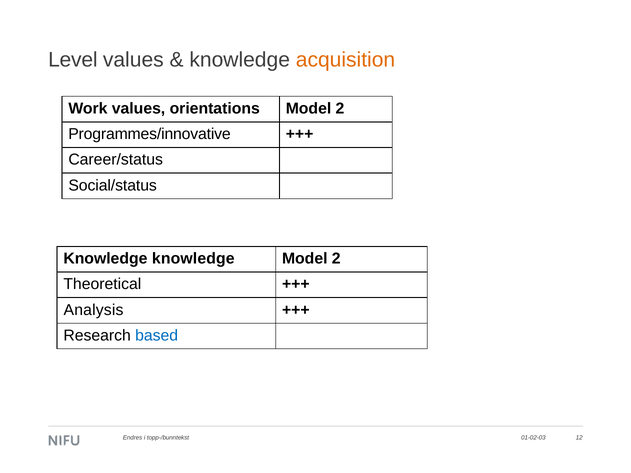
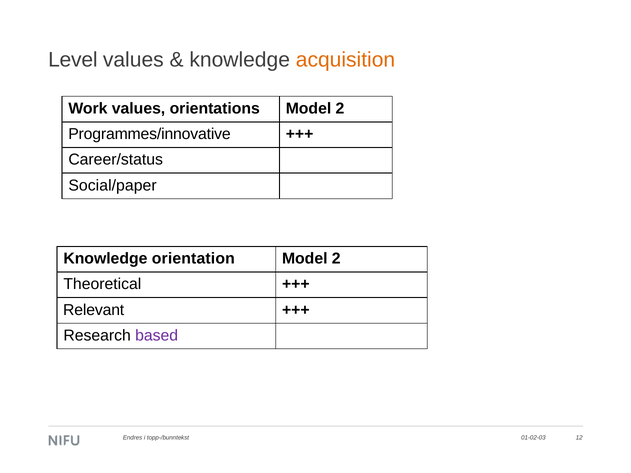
Social/status: Social/status -> Social/paper
Knowledge knowledge: knowledge -> orientation
Analysis: Analysis -> Relevant
based colour: blue -> purple
